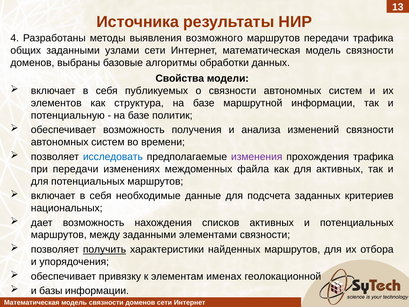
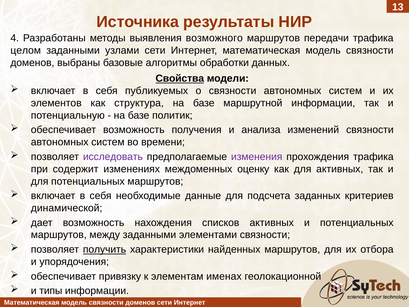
общих: общих -> целом
Свойства underline: none -> present
исследовать colour: blue -> purple
при передачи: передачи -> содержит
файла: файла -> оценку
национальных: национальных -> динамической
базы: базы -> типы
